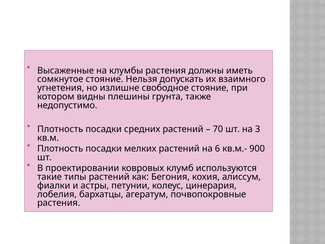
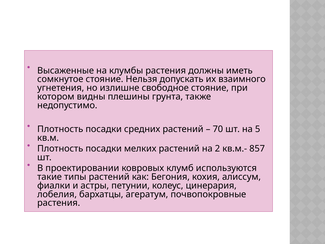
3: 3 -> 5
6: 6 -> 2
900: 900 -> 857
